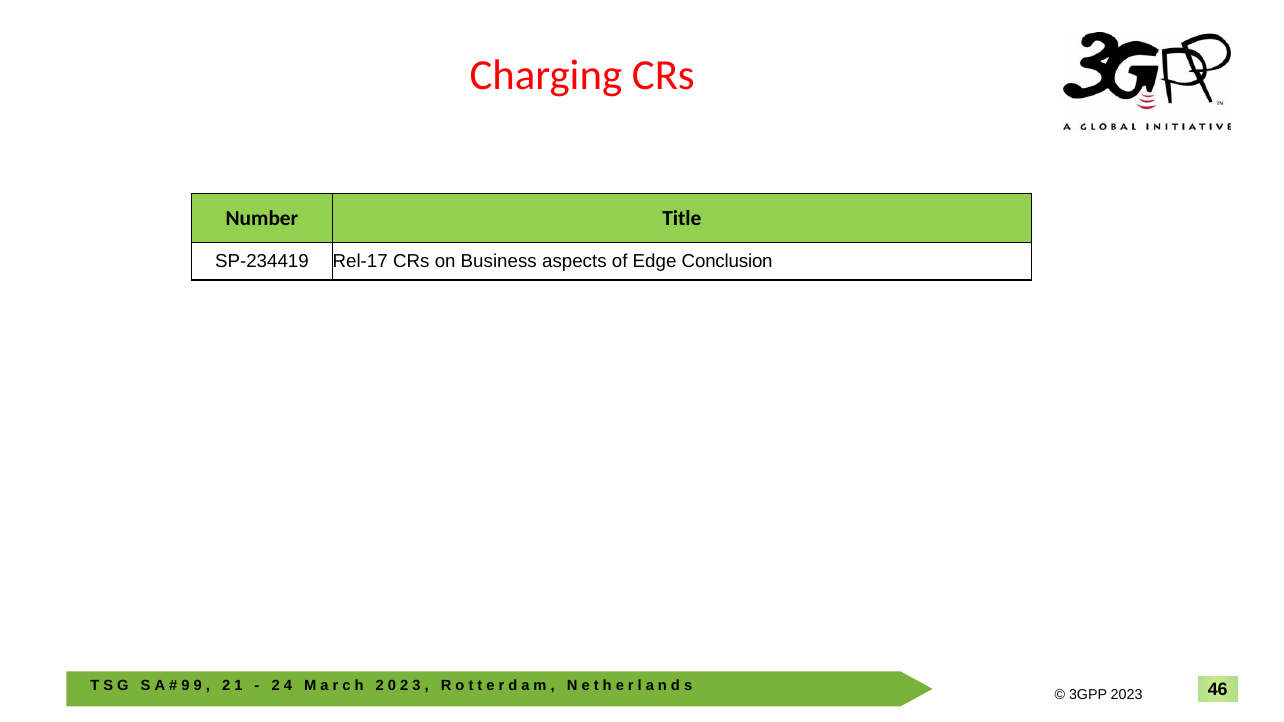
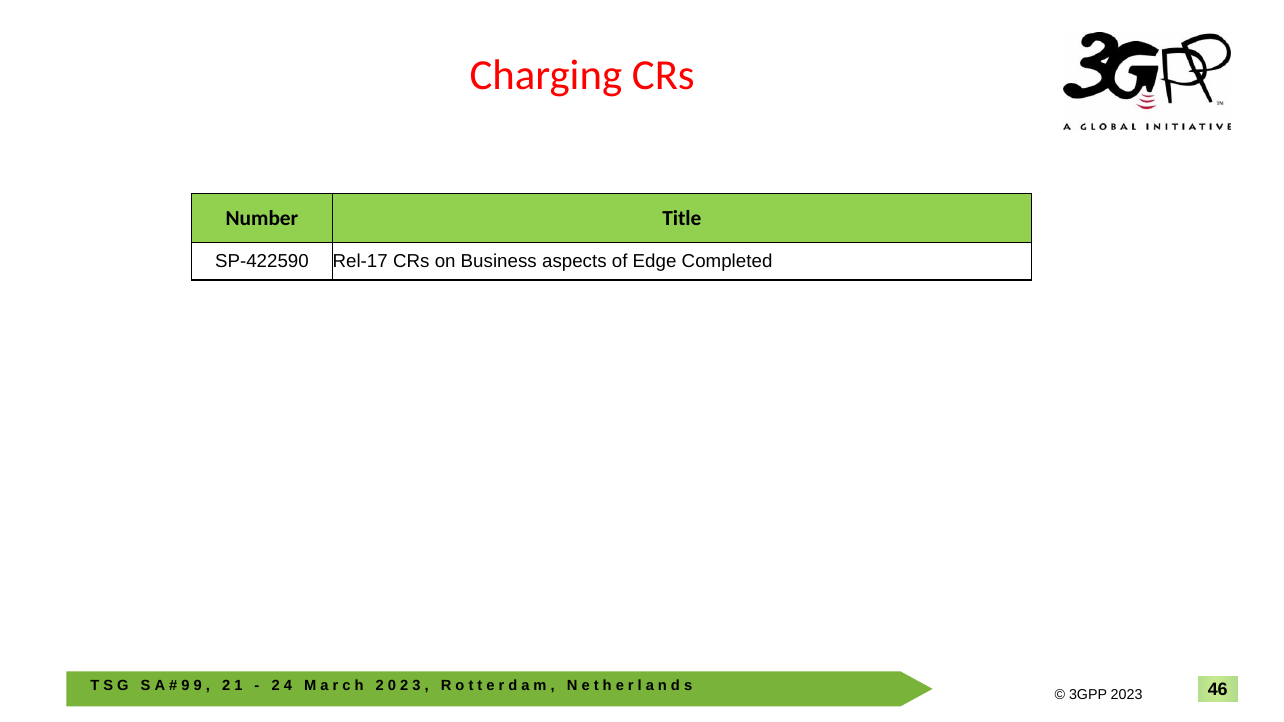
SP-234419: SP-234419 -> SP-422590
Conclusion: Conclusion -> Completed
